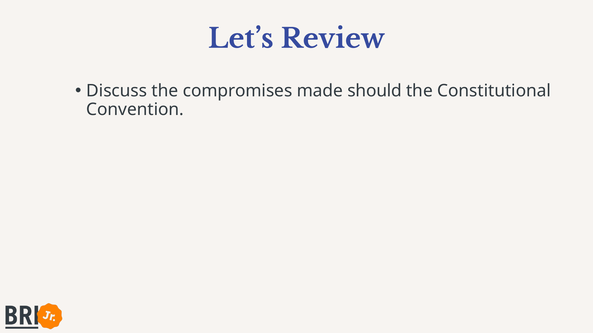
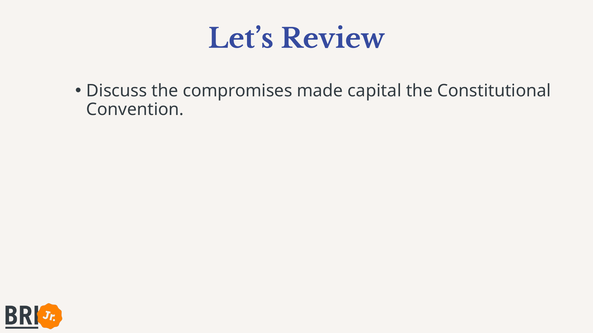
should: should -> capital
